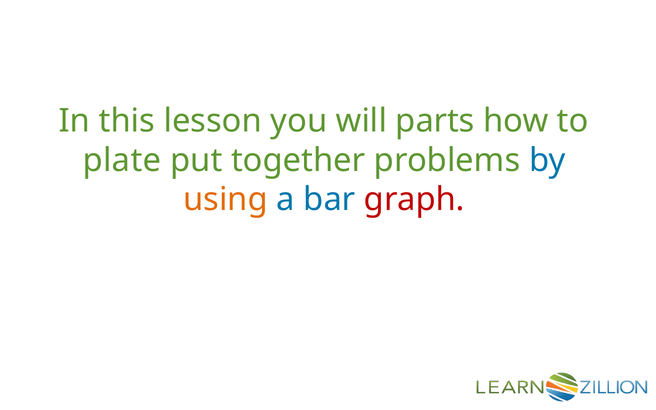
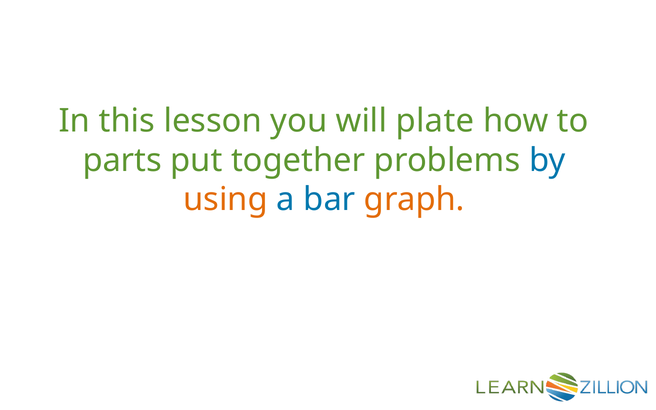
parts: parts -> plate
plate: plate -> parts
graph colour: red -> orange
